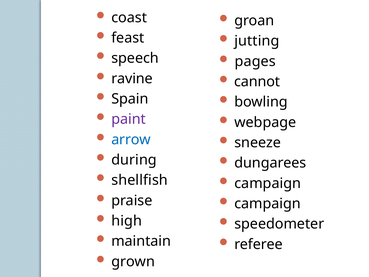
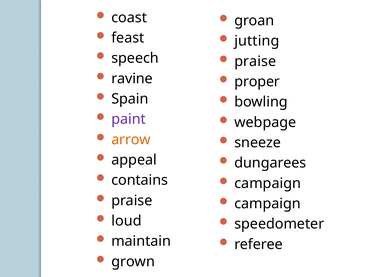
pages at (255, 61): pages -> praise
cannot: cannot -> proper
arrow colour: blue -> orange
during: during -> appeal
shellfish: shellfish -> contains
high: high -> loud
